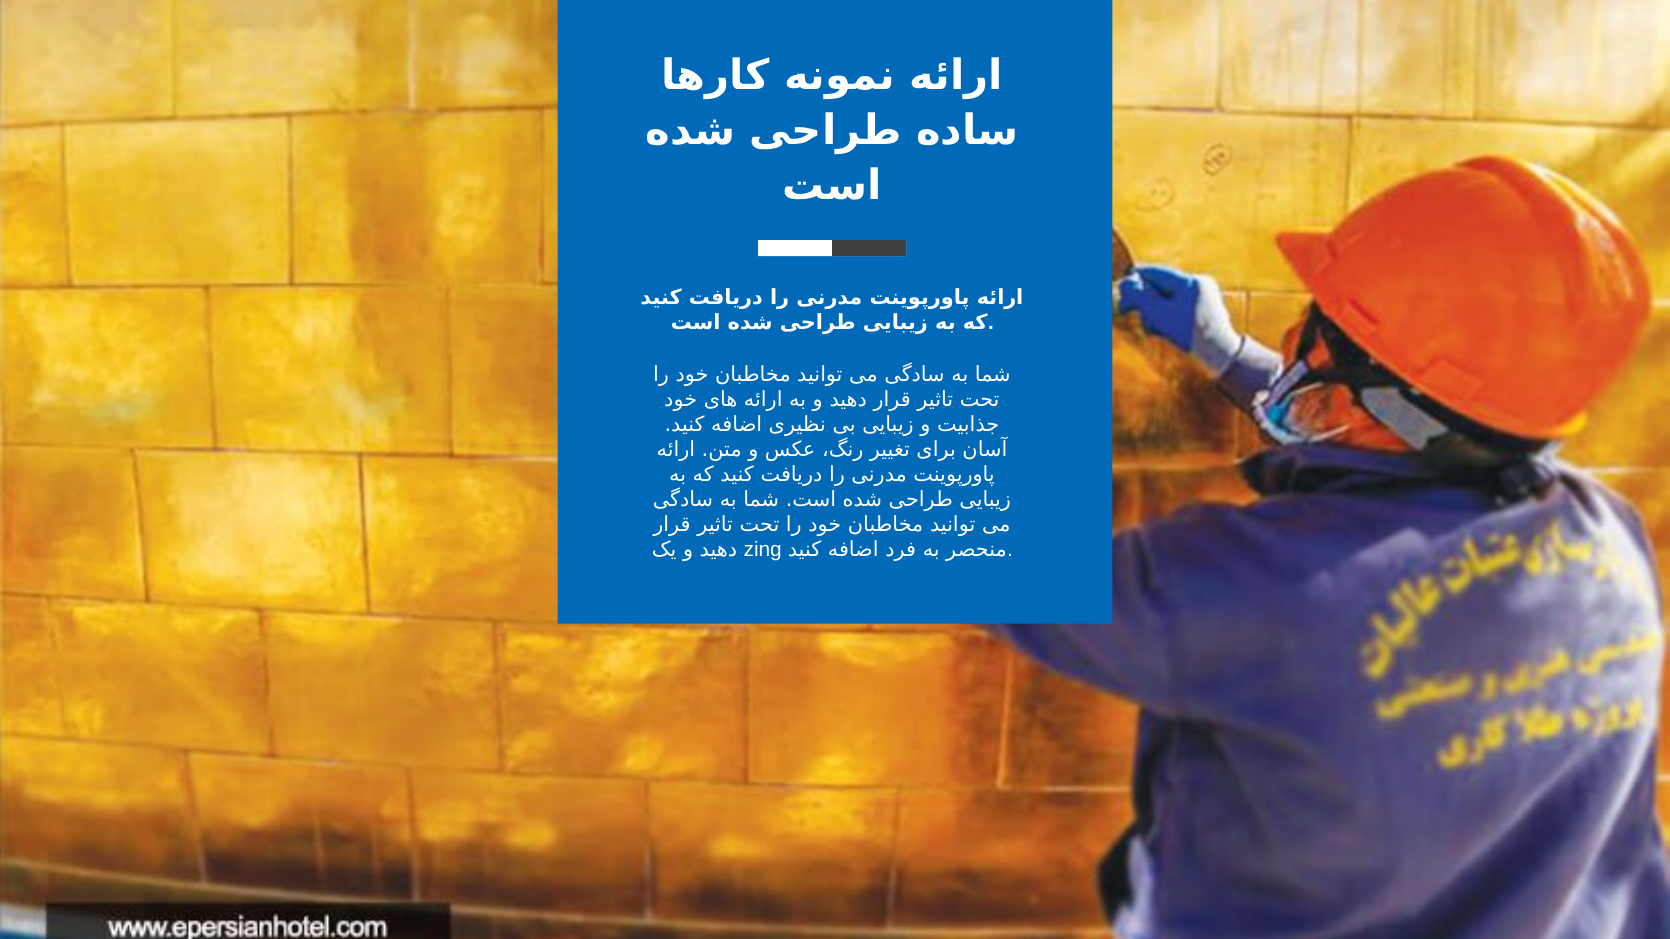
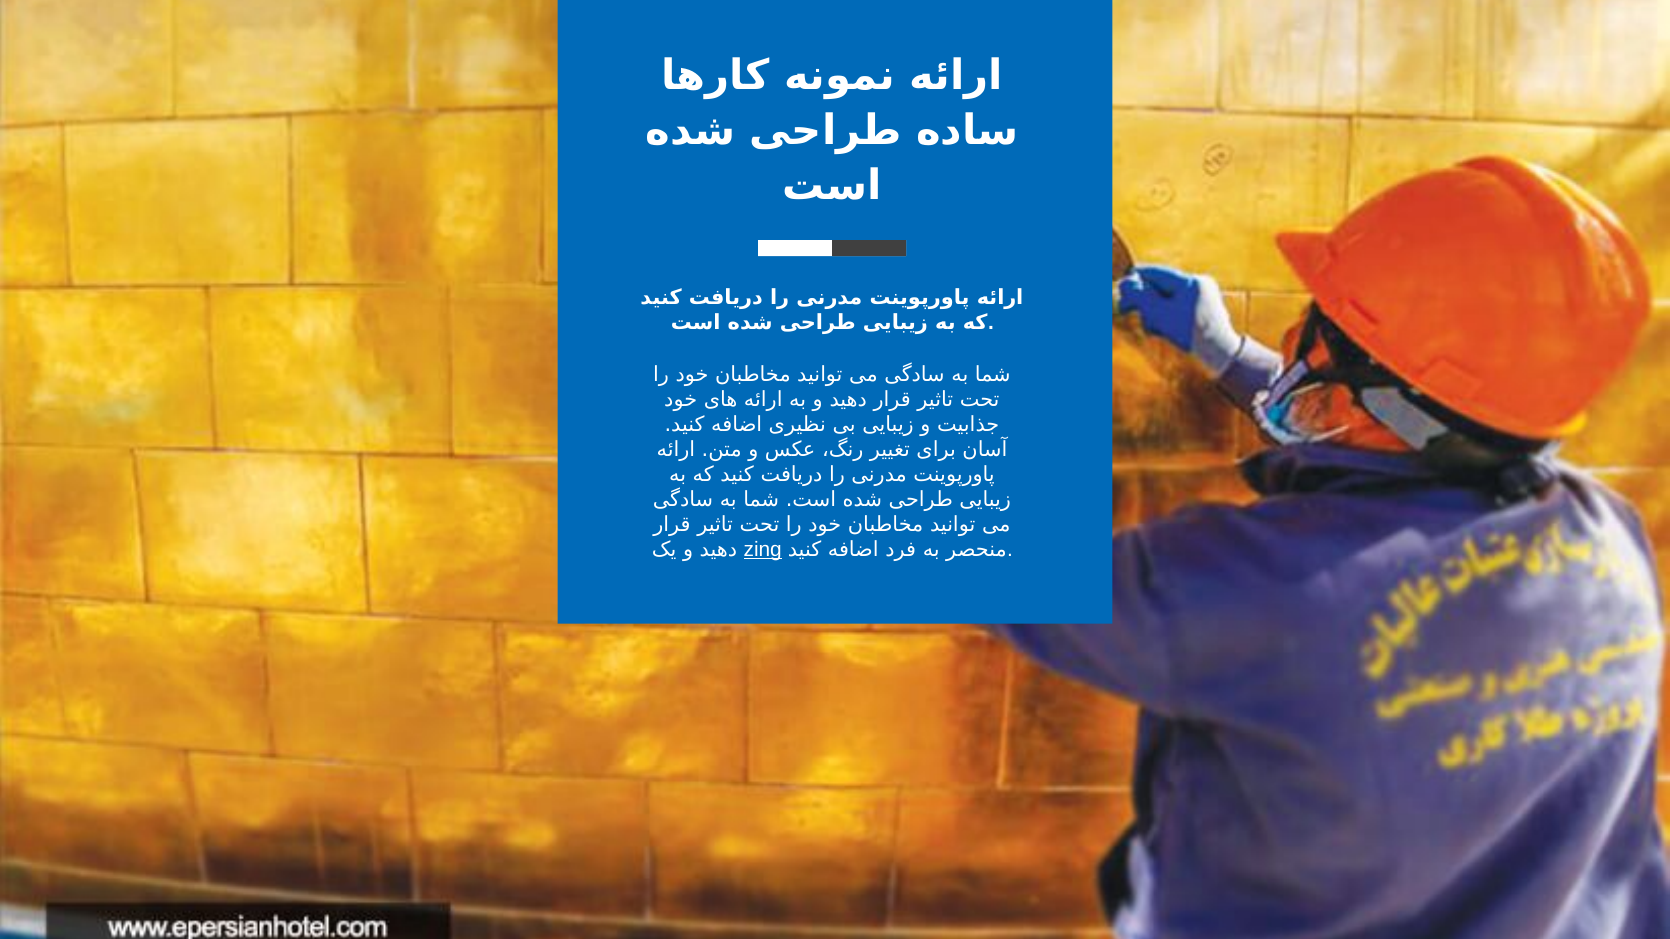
zing underline: none -> present
